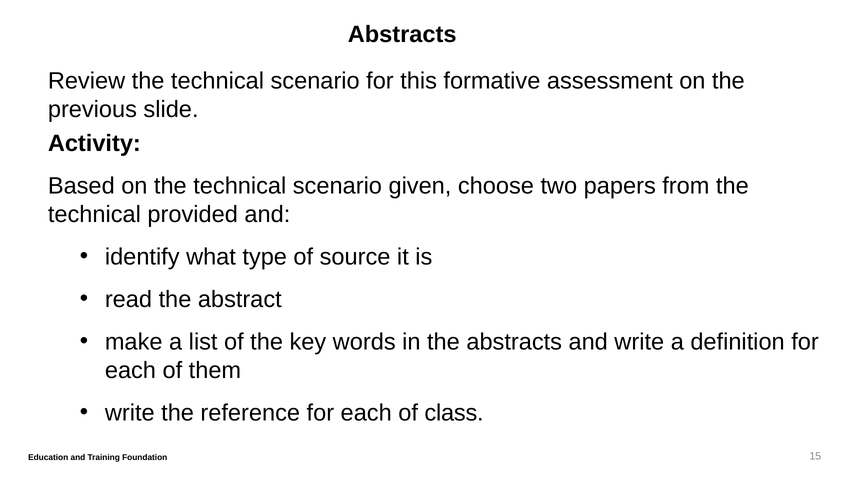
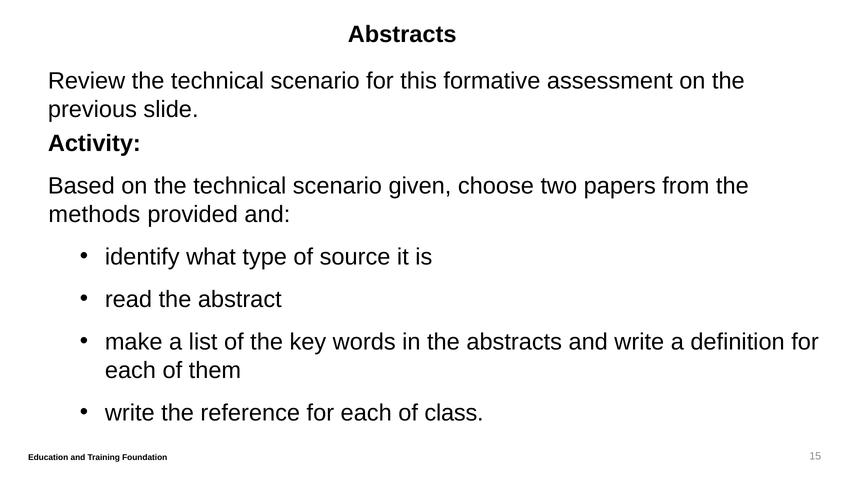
technical at (94, 214): technical -> methods
